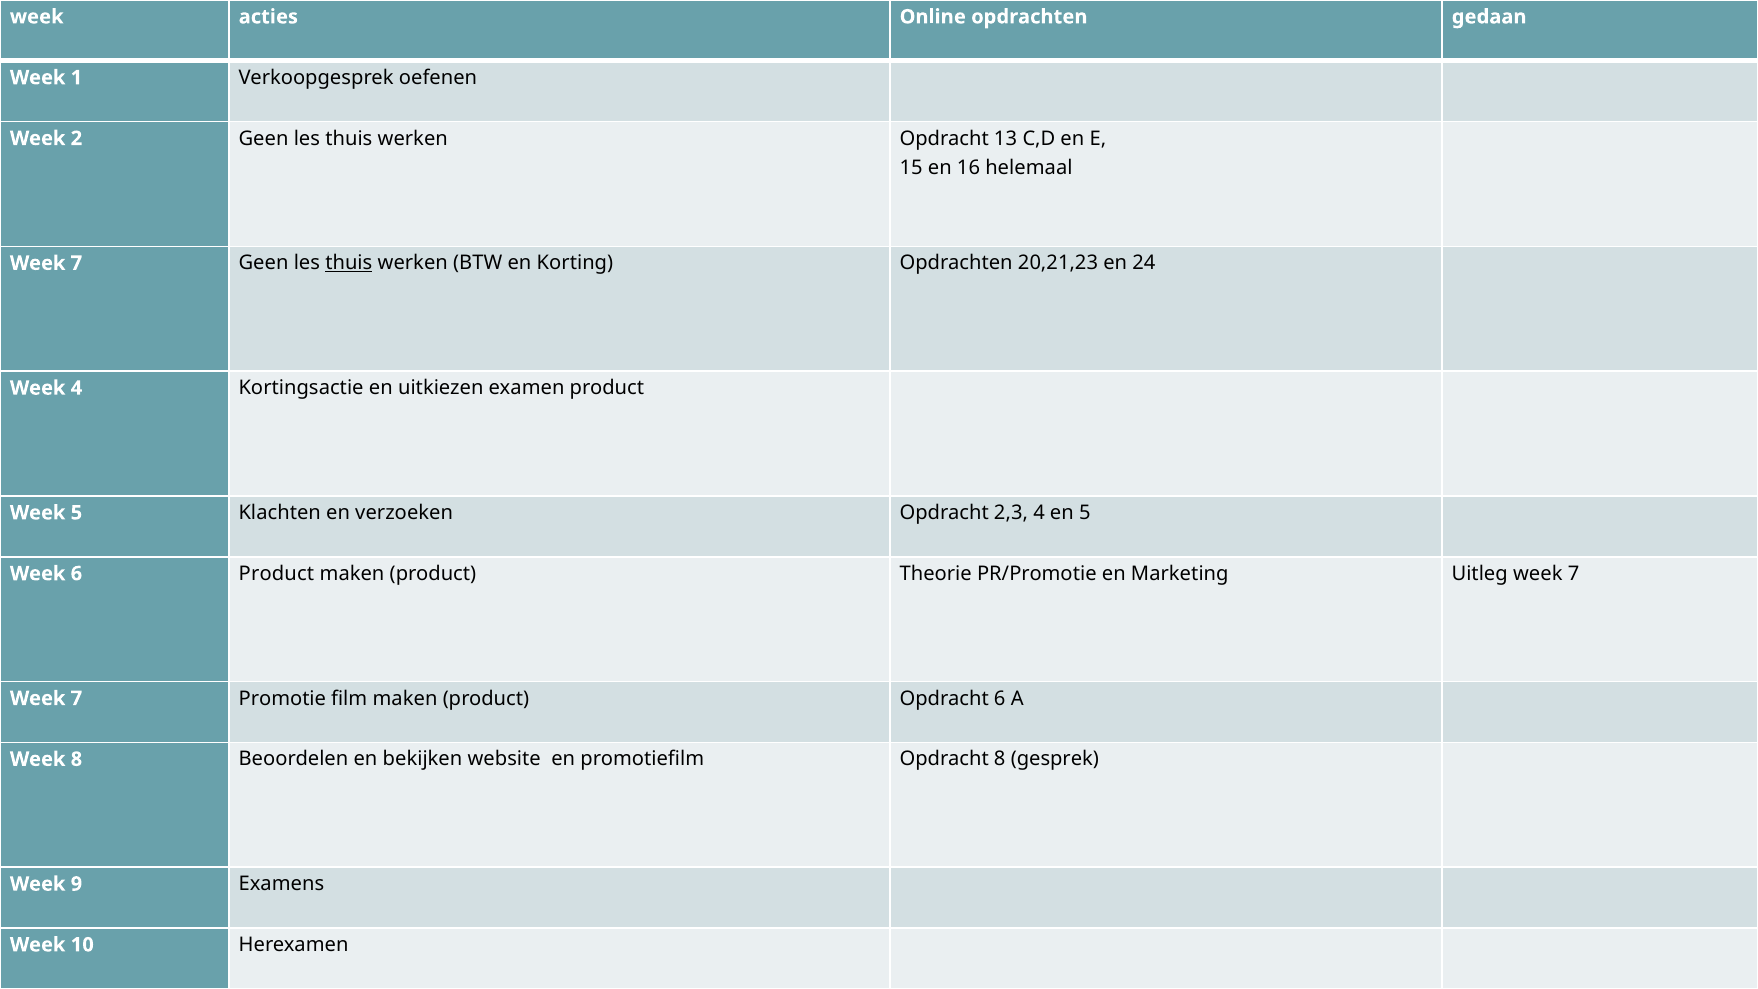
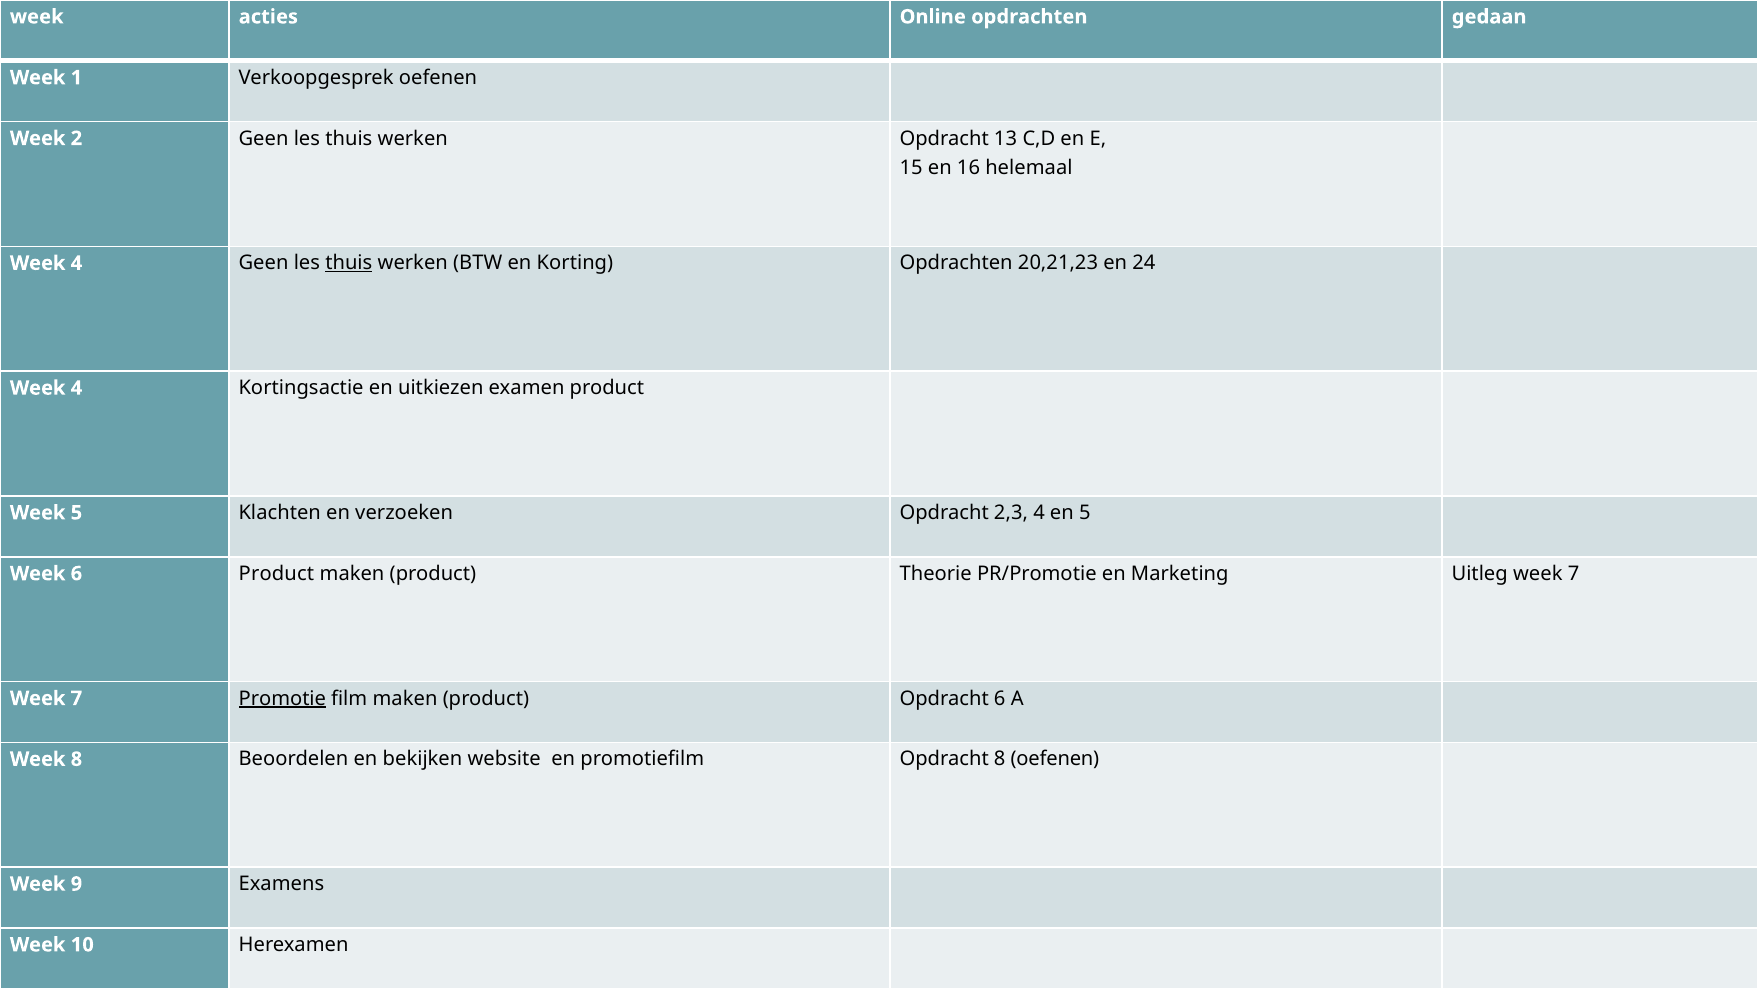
7 at (76, 263): 7 -> 4
Promotie underline: none -> present
8 gesprek: gesprek -> oefenen
